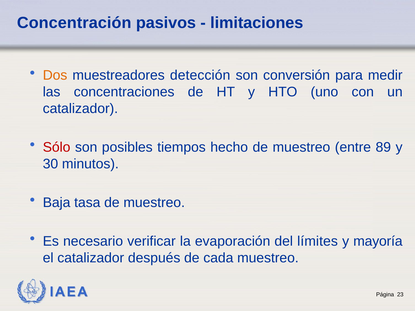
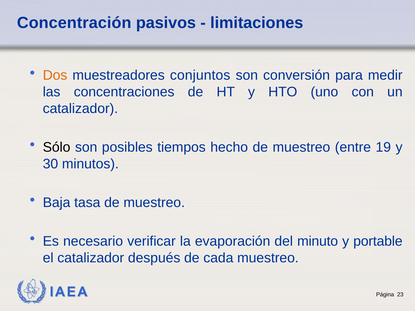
detección: detección -> conjuntos
Sólo colour: red -> black
89: 89 -> 19
límites: límites -> minuto
mayoría: mayoría -> portable
